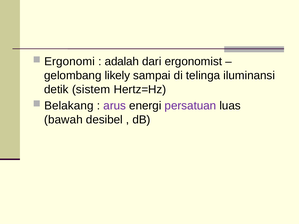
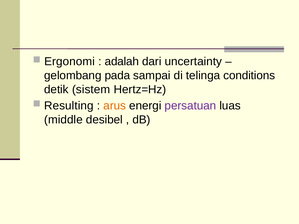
ergonomist: ergonomist -> uncertainty
likely: likely -> pada
iluminansi: iluminansi -> conditions
Belakang: Belakang -> Resulting
arus colour: purple -> orange
bawah: bawah -> middle
